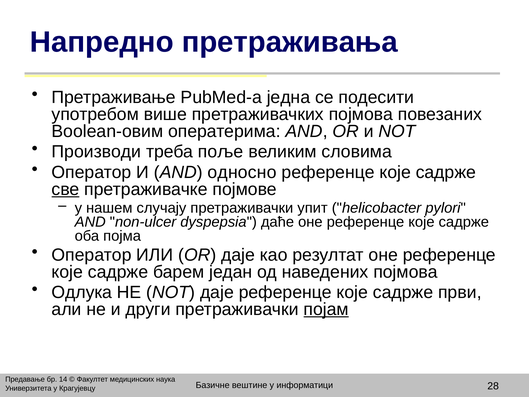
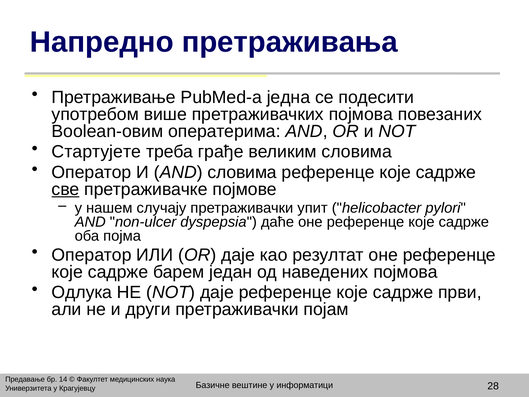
Производи: Производи -> Стартујете
поље: поље -> грађе
AND односно: односно -> словима
појам underline: present -> none
